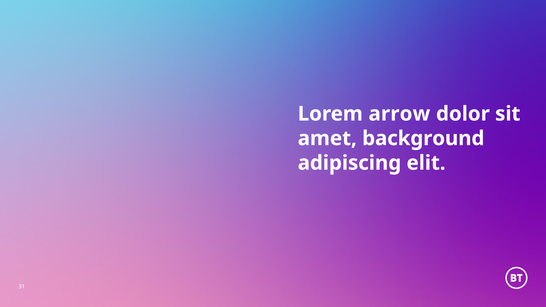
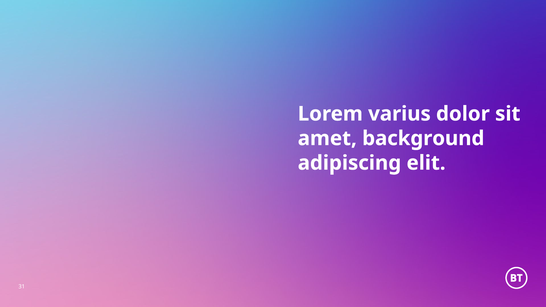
arrow: arrow -> varius
